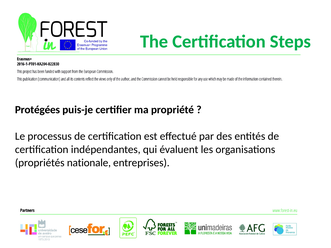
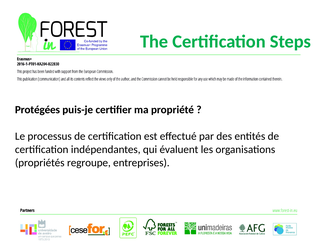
nationale: nationale -> regroupe
